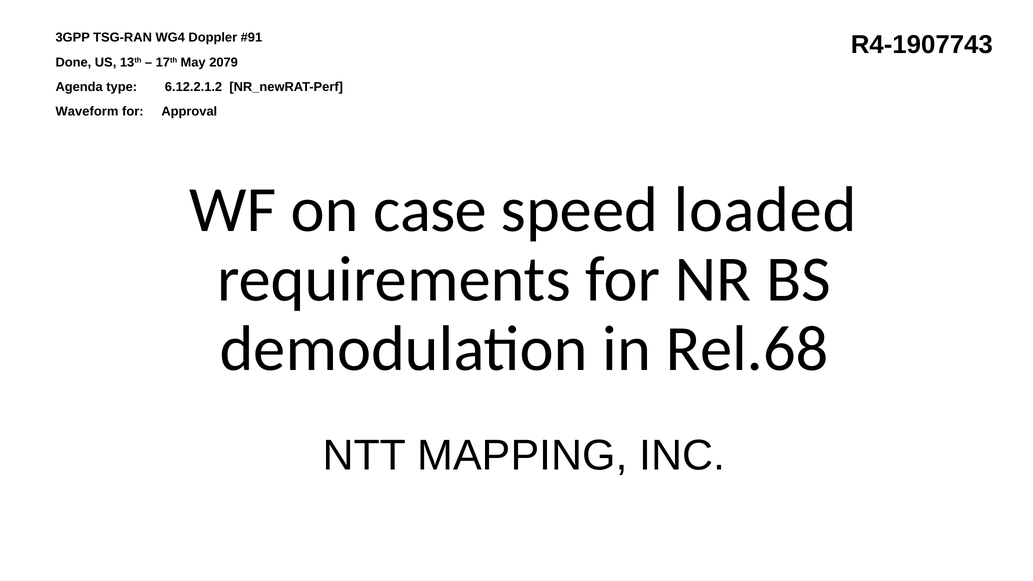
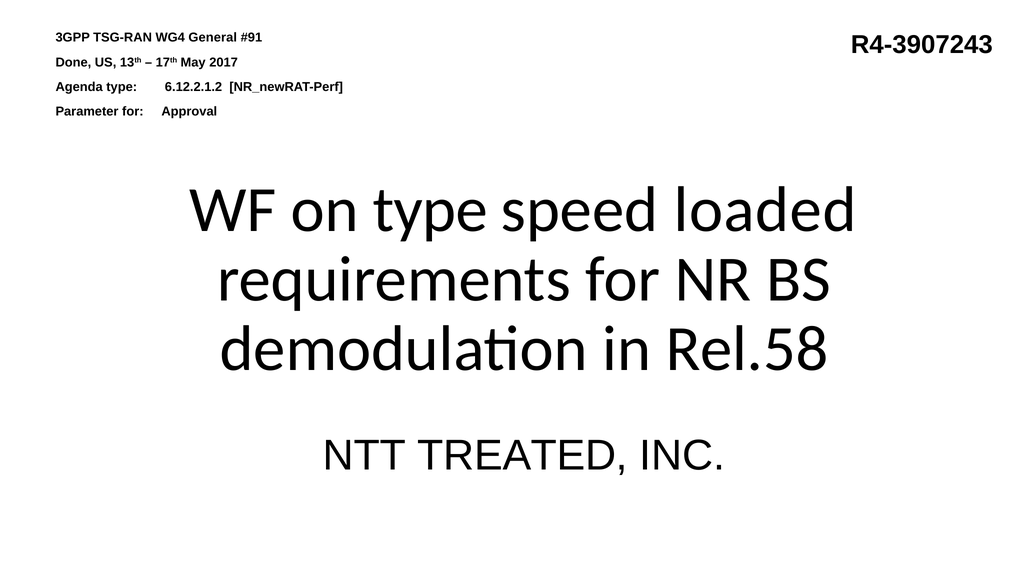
Doppler: Doppler -> General
R4-1907743: R4-1907743 -> R4-3907243
2079: 2079 -> 2017
Waveform: Waveform -> Parameter
on case: case -> type
Rel.68: Rel.68 -> Rel.58
MAPPING: MAPPING -> TREATED
